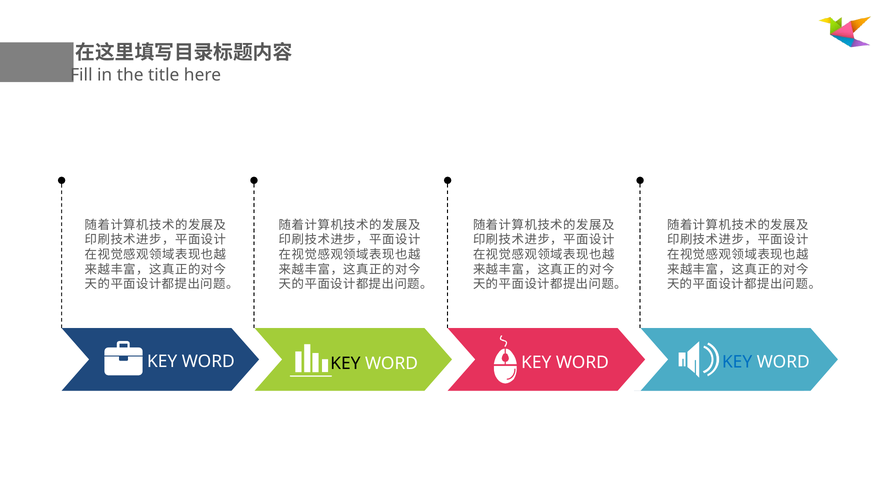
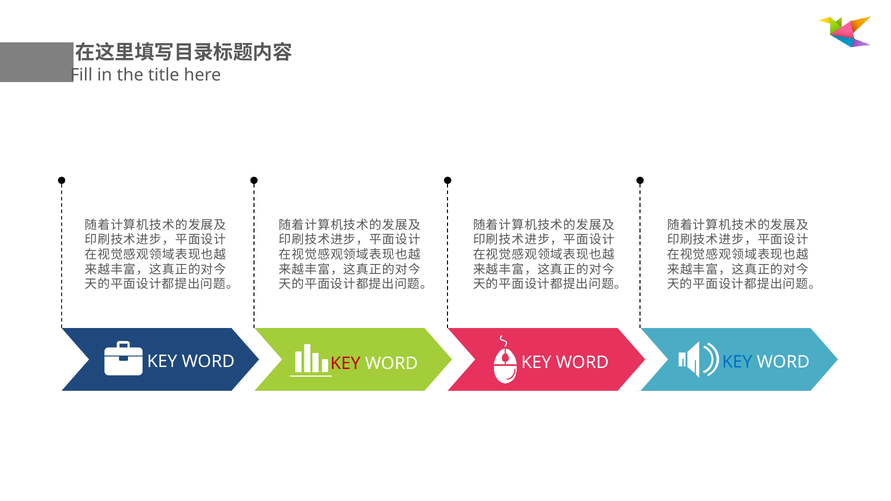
KEY at (345, 364) colour: black -> red
